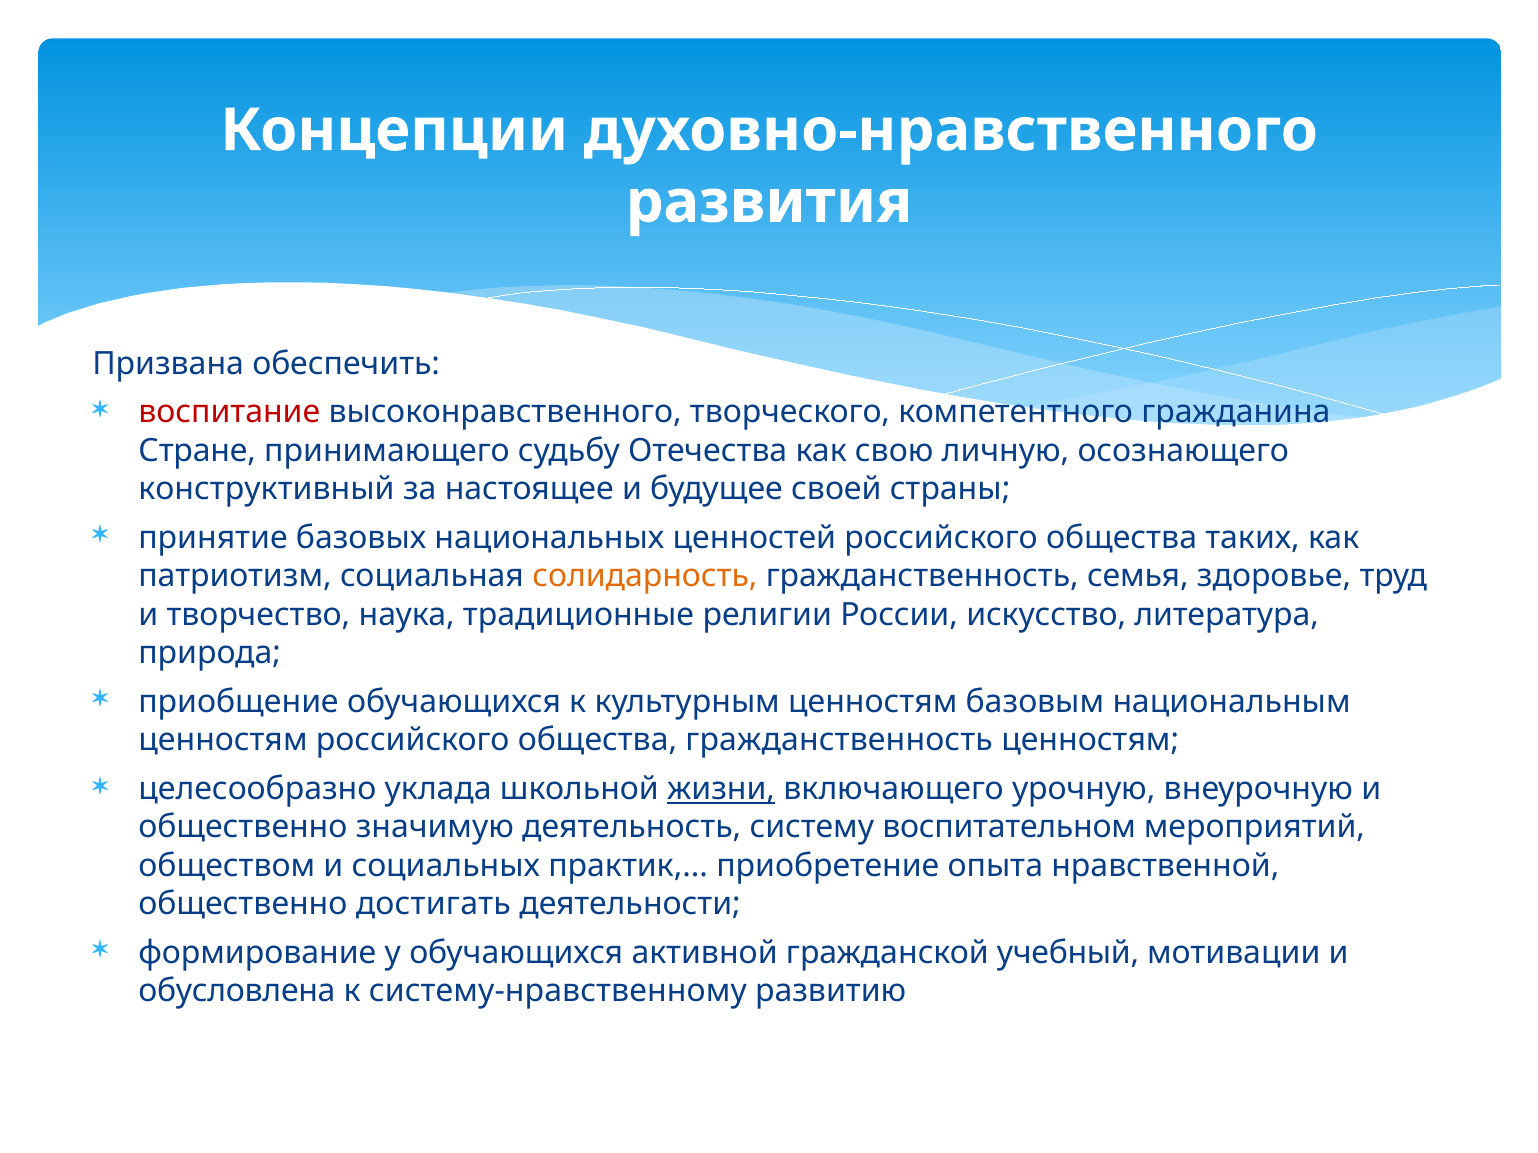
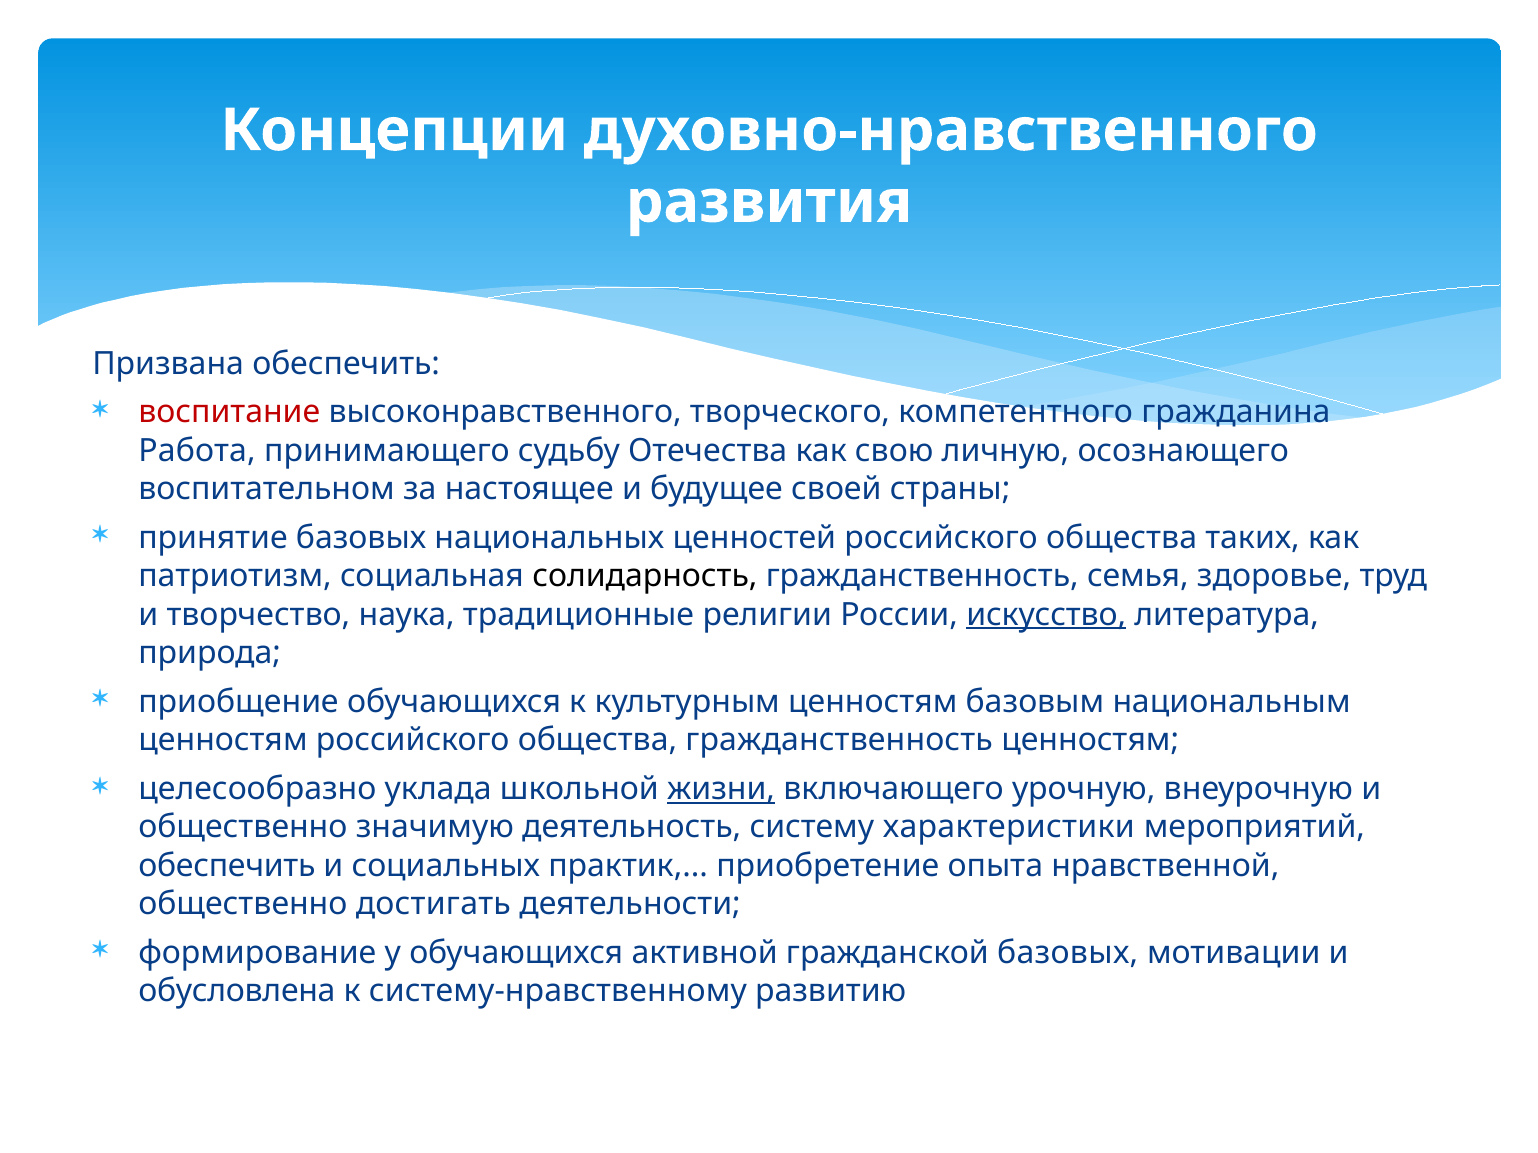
Стране: Стране -> Работа
конструктивный: конструктивный -> воспитательном
солидарность colour: orange -> black
искусство underline: none -> present
воспитательном: воспитательном -> характеристики
обществом at (227, 866): обществом -> обеспечить
гражданской учебный: учебный -> базовых
